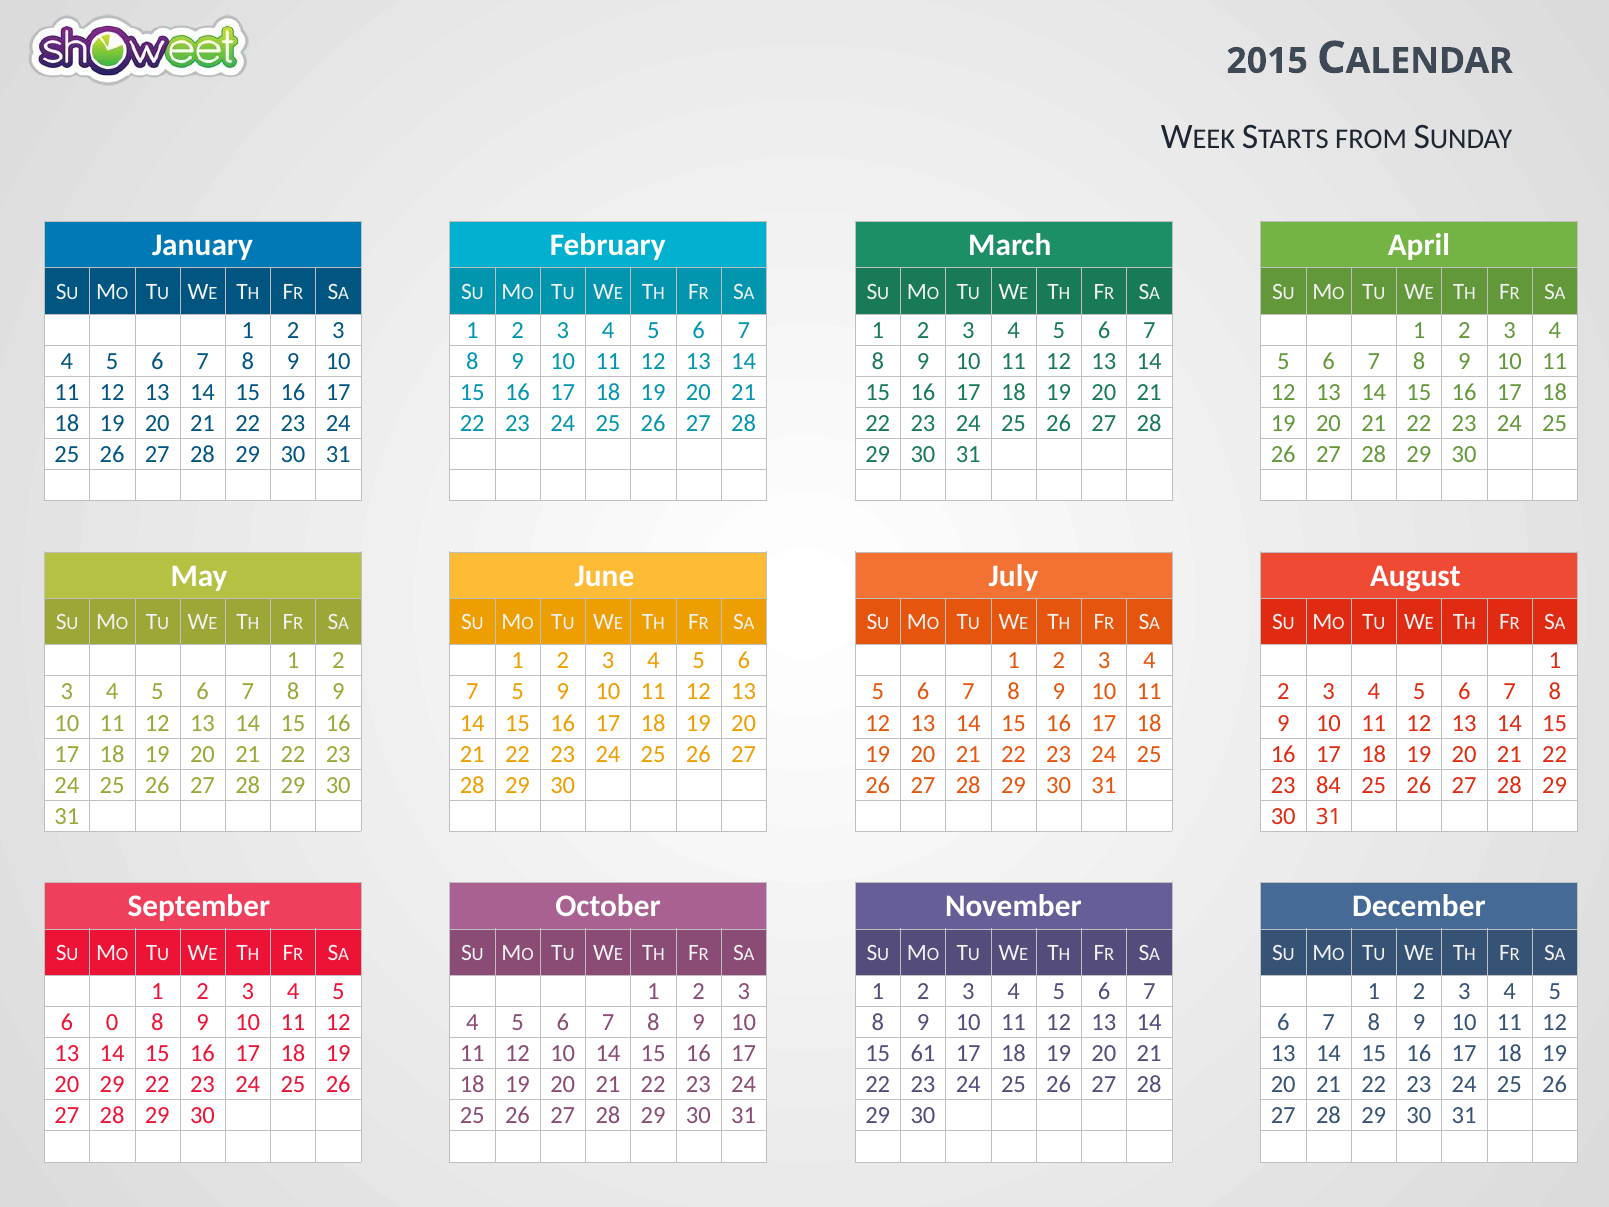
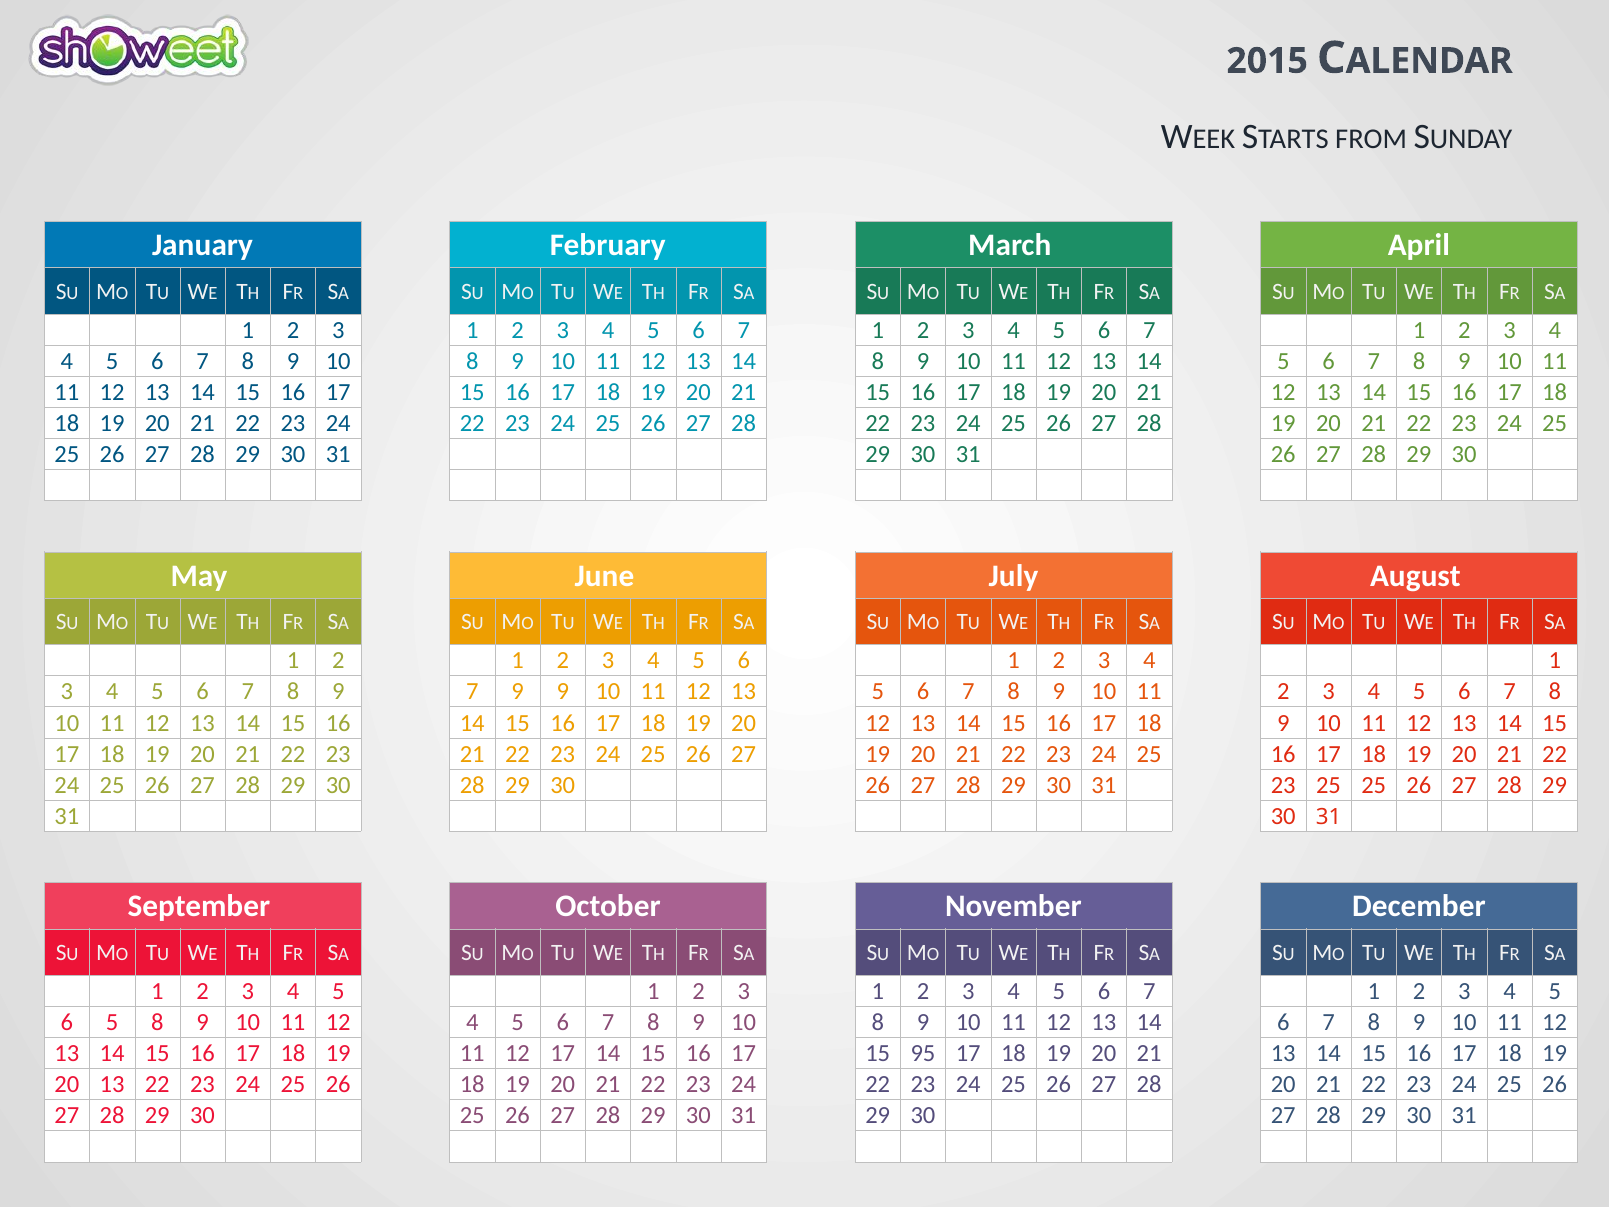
7 5: 5 -> 9
23 84: 84 -> 25
6 0: 0 -> 5
12 10: 10 -> 17
61: 61 -> 95
20 29: 29 -> 13
